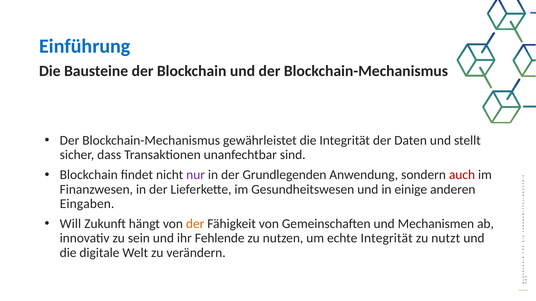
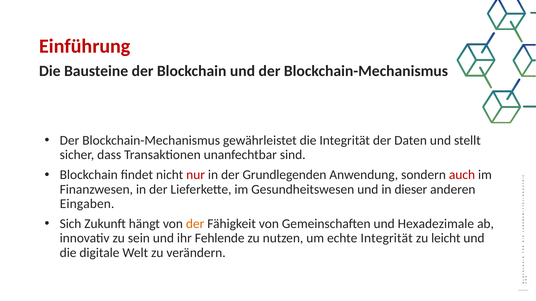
Einführung colour: blue -> red
nur colour: purple -> red
einige: einige -> dieser
Will: Will -> Sich
Mechanismen: Mechanismen -> Hexadezimale
nutzt: nutzt -> leicht
